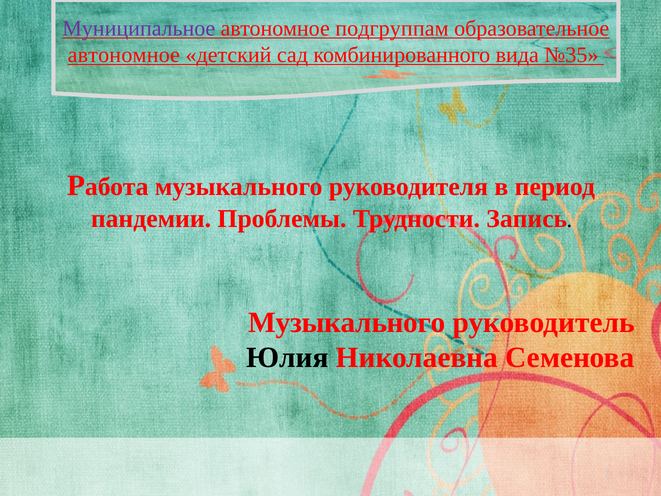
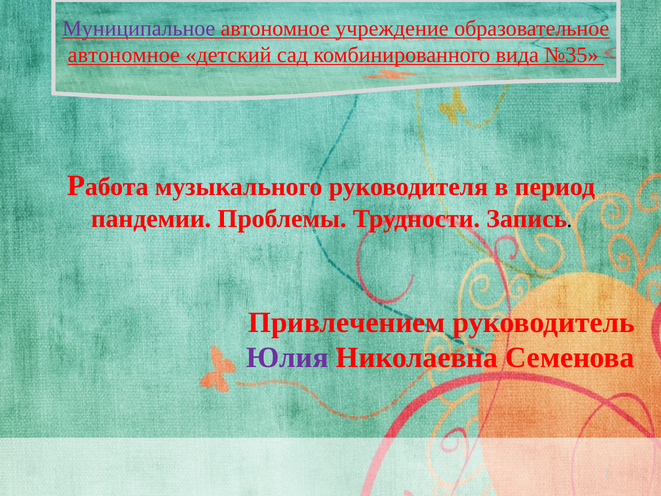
подгруппам: подгруппам -> учреждение
Музыкального at (347, 322): Музыкального -> Привлечением
Юлия colour: black -> purple
